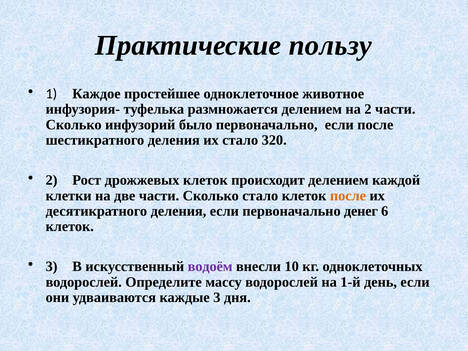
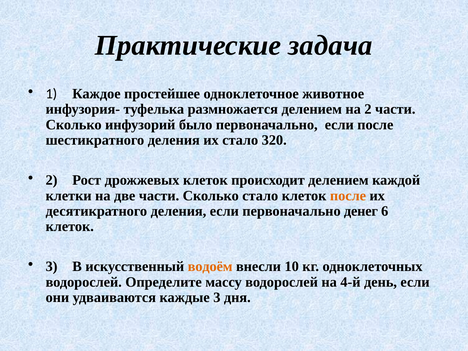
пользу: пользу -> задача
водоём colour: purple -> orange
1-й: 1-й -> 4-й
